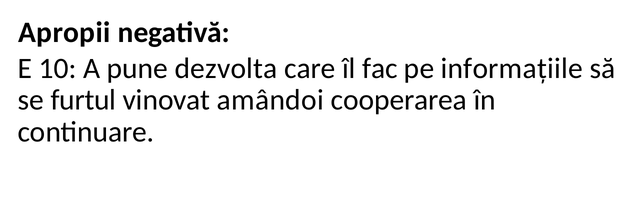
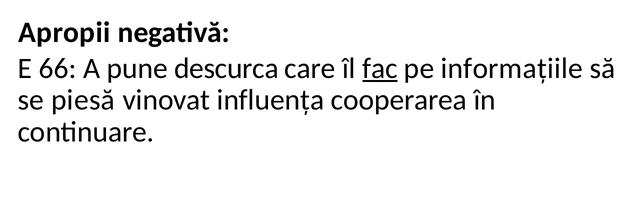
10: 10 -> 66
dezvolta: dezvolta -> descurca
fac underline: none -> present
furtul: furtul -> piesă
amândoi: amândoi -> influența
